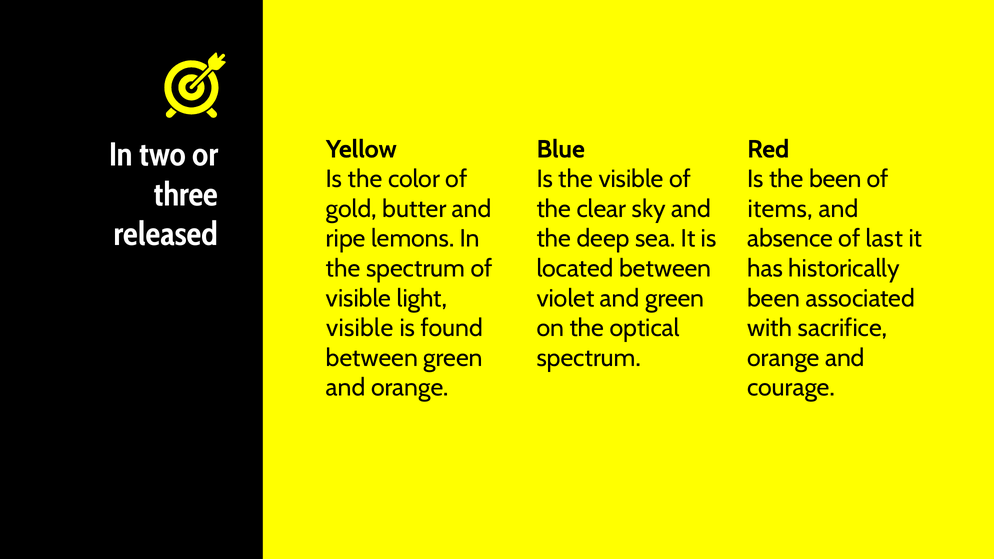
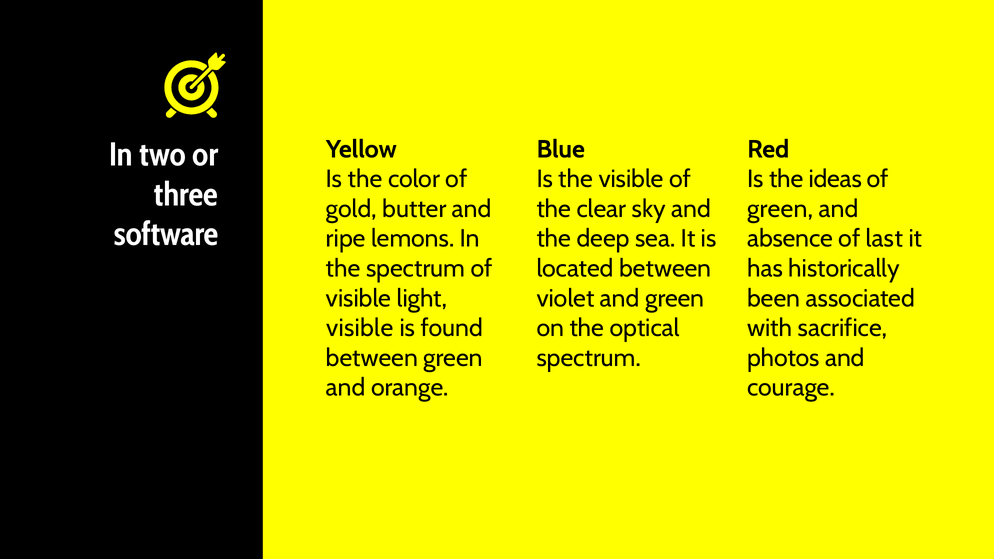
the been: been -> ideas
items at (780, 209): items -> green
released: released -> software
orange at (783, 358): orange -> photos
